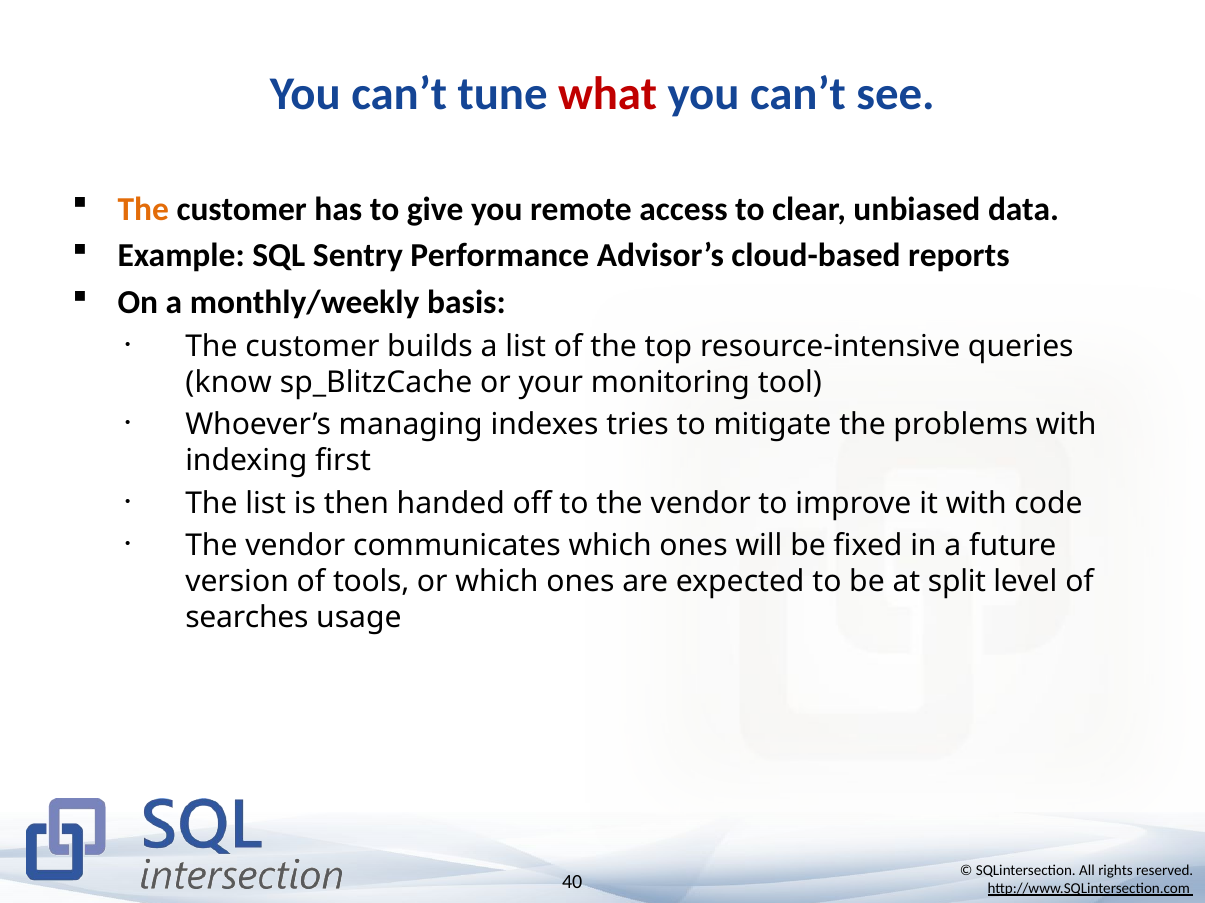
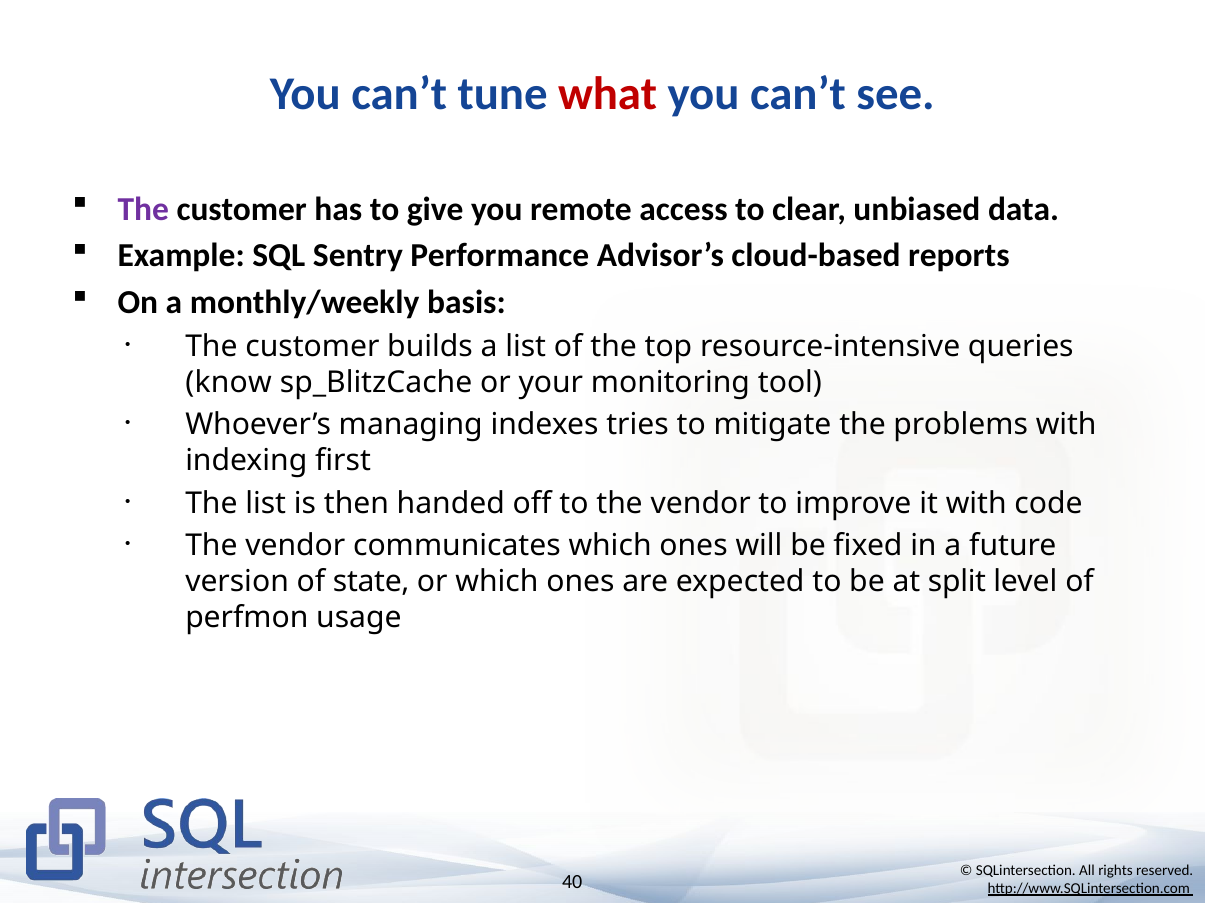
The at (143, 209) colour: orange -> purple
tools: tools -> state
searches: searches -> perfmon
